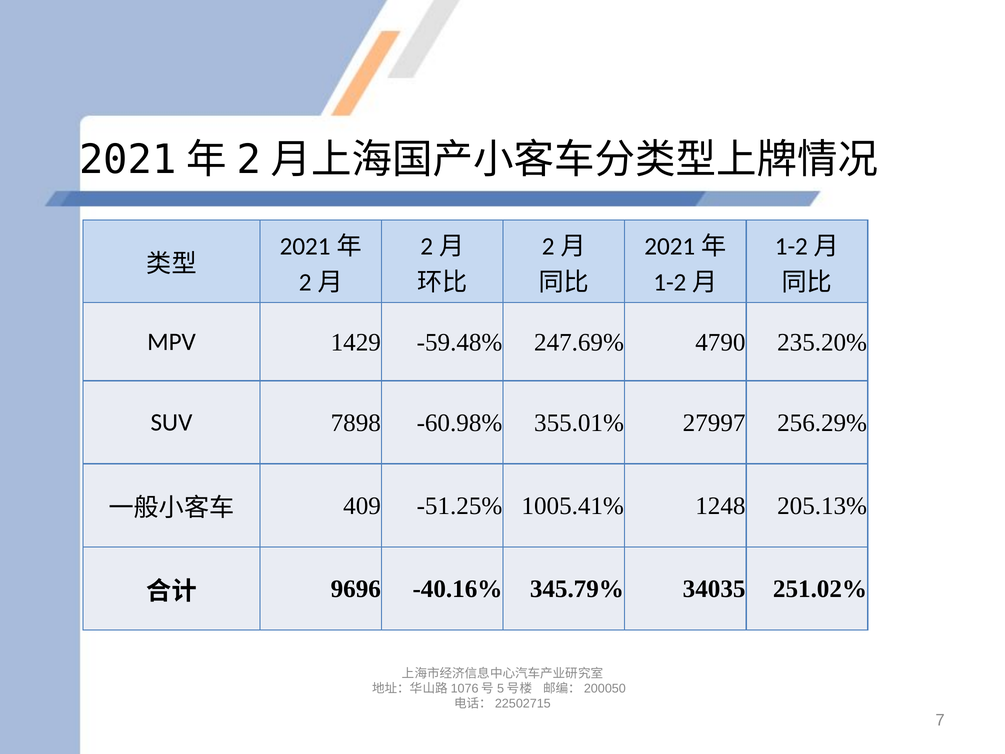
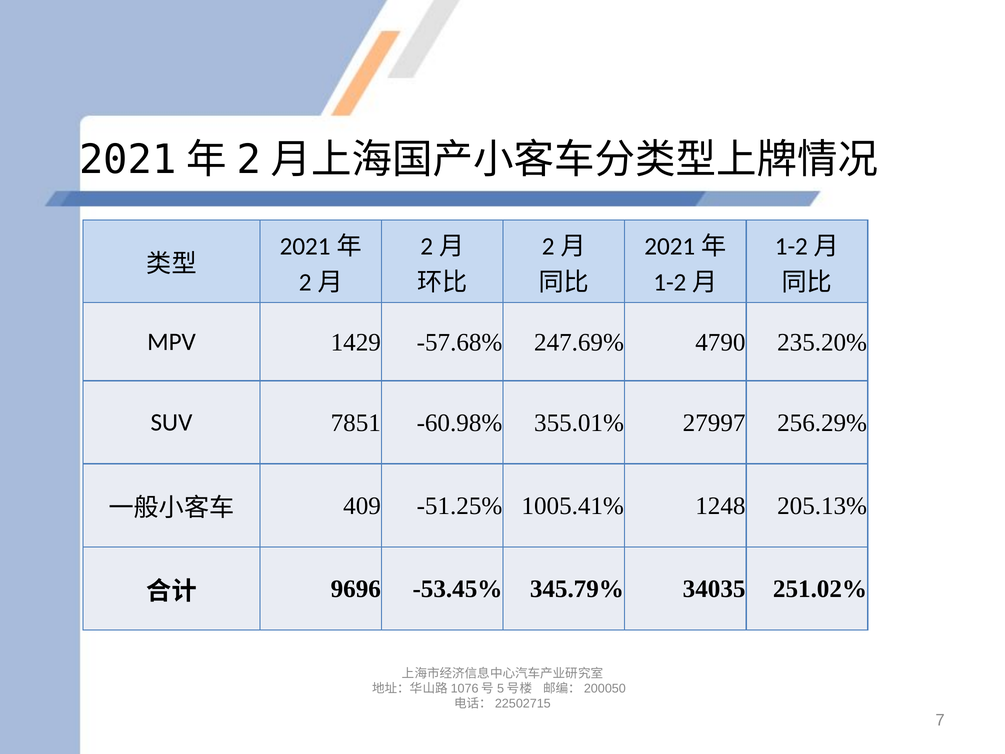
-59.48%: -59.48% -> -57.68%
7898: 7898 -> 7851
-40.16%: -40.16% -> -53.45%
